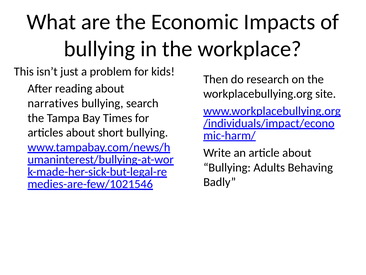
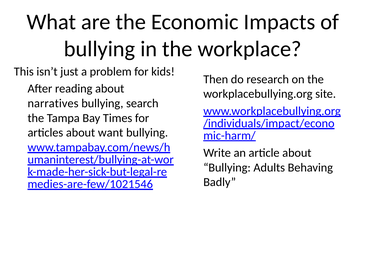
short: short -> want
